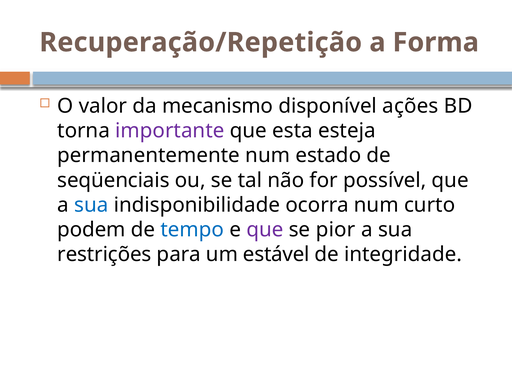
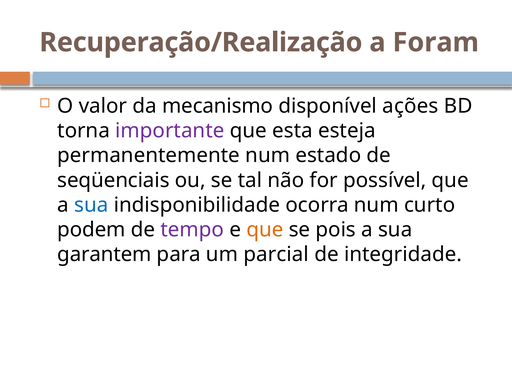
Recuperação/Repetição: Recuperação/Repetição -> Recuperação/Realização
Forma: Forma -> Foram
tempo colour: blue -> purple
que at (265, 230) colour: purple -> orange
pior: pior -> pois
restrições: restrições -> garantem
estável: estável -> parcial
